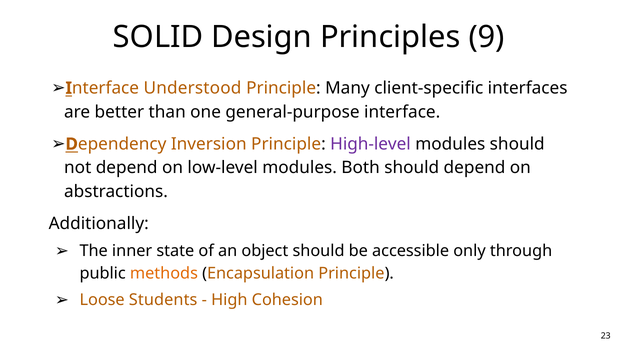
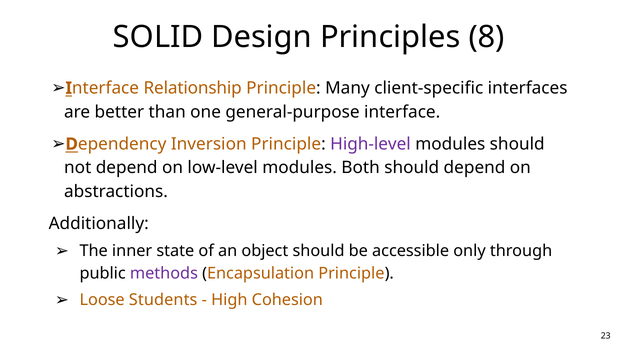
9: 9 -> 8
Understood: Understood -> Relationship
methods colour: orange -> purple
